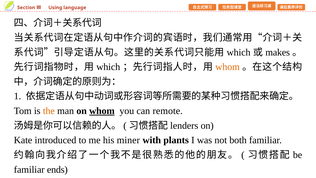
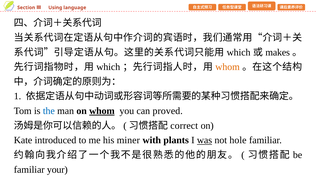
the colour: orange -> blue
remote: remote -> proved
lenders: lenders -> correct
was underline: none -> present
both: both -> hole
ends: ends -> your
